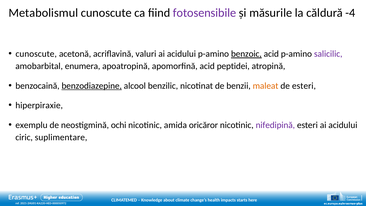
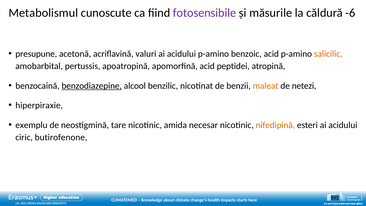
-4: -4 -> -6
cunoscute at (36, 54): cunoscute -> presupune
benzoic underline: present -> none
salicilic colour: purple -> orange
enumera: enumera -> pertussis
de esteri: esteri -> netezi
ochi: ochi -> tare
oricăror: oricăror -> necesar
nifedipină colour: purple -> orange
suplimentare: suplimentare -> butirofenone
